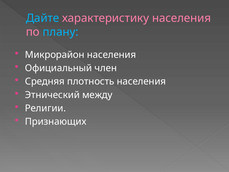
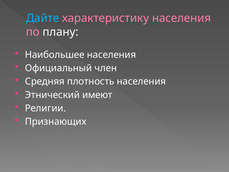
плану colour: light blue -> white
Микрорайон: Микрорайон -> Наибольшее
между: между -> имеют
